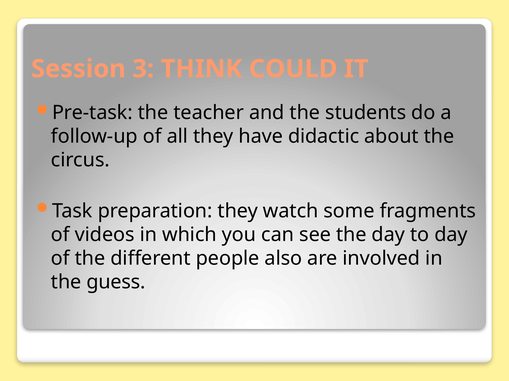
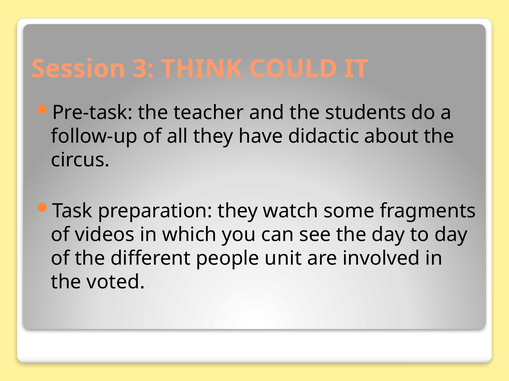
also: also -> unit
guess: guess -> voted
